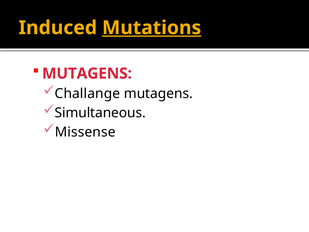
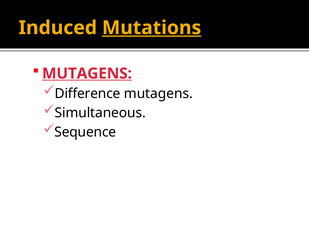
MUTAGENS at (87, 73) underline: none -> present
Challange: Challange -> Difference
Missense: Missense -> Sequence
